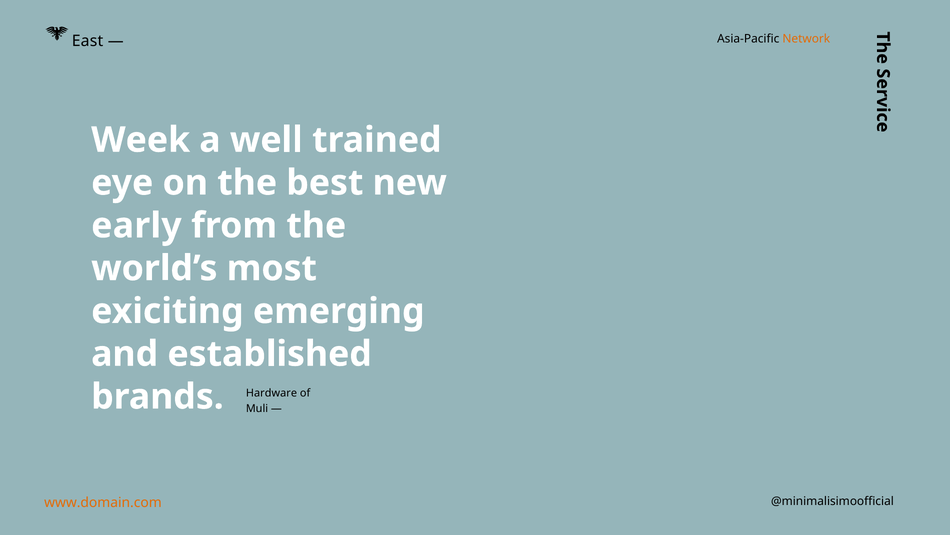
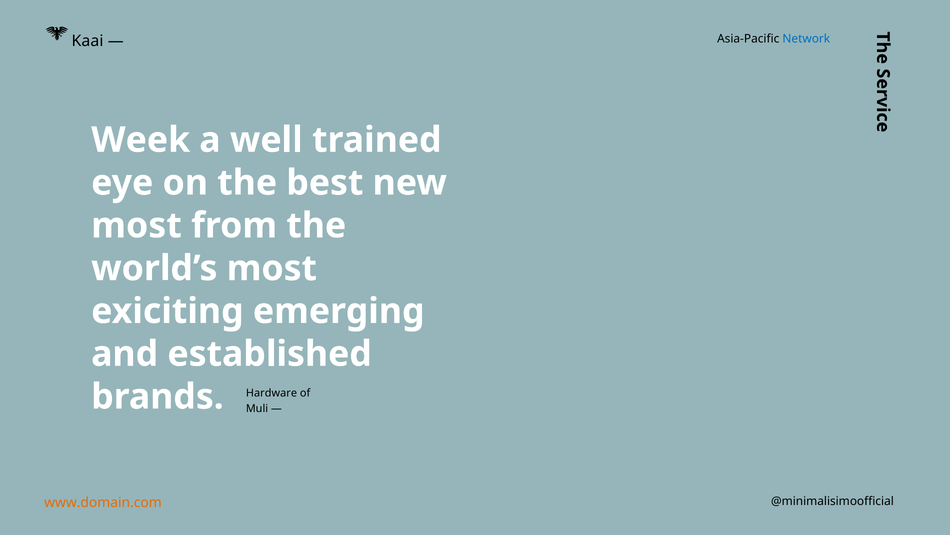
Network colour: orange -> blue
East: East -> Kaai
early at (136, 225): early -> most
